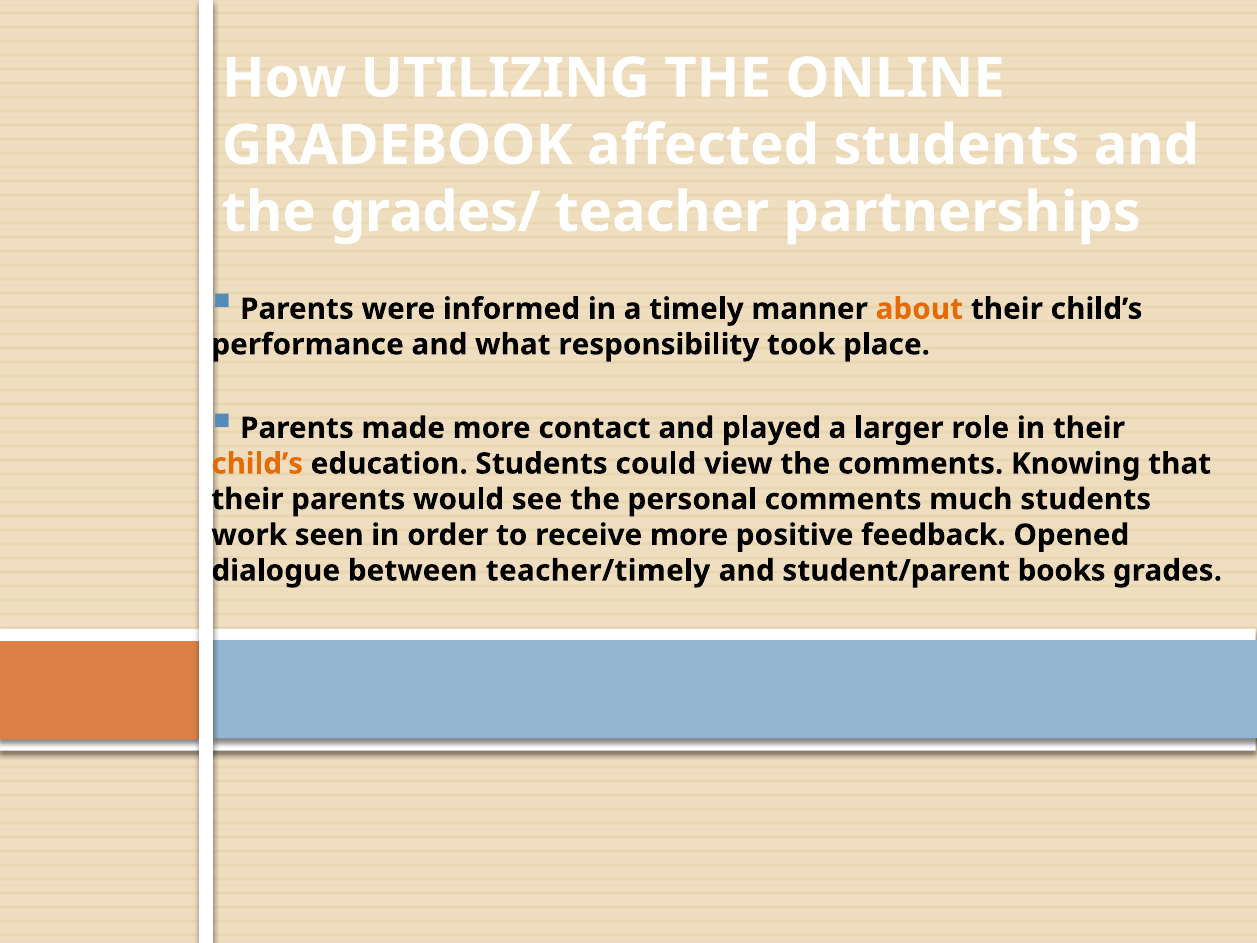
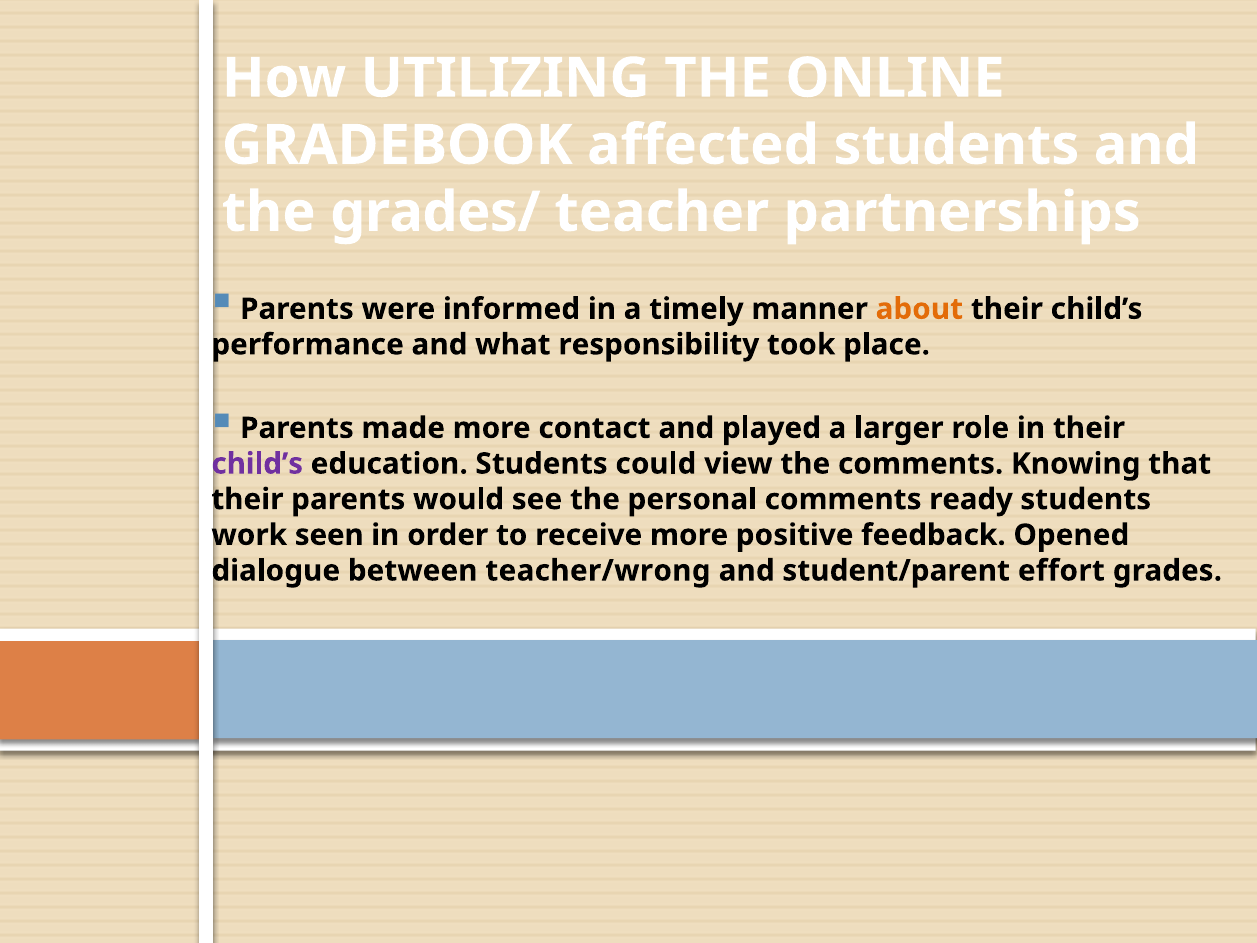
child’s at (257, 464) colour: orange -> purple
much: much -> ready
teacher/timely: teacher/timely -> teacher/wrong
books: books -> effort
